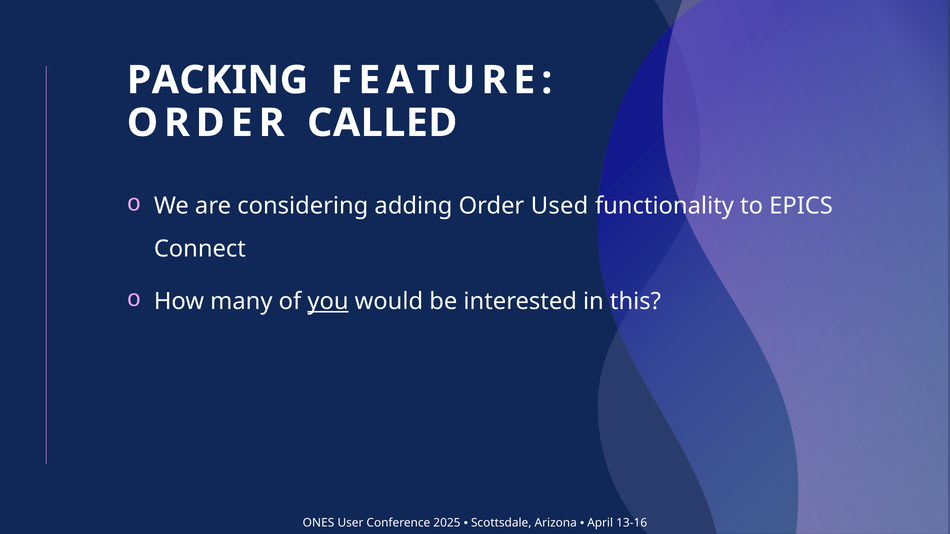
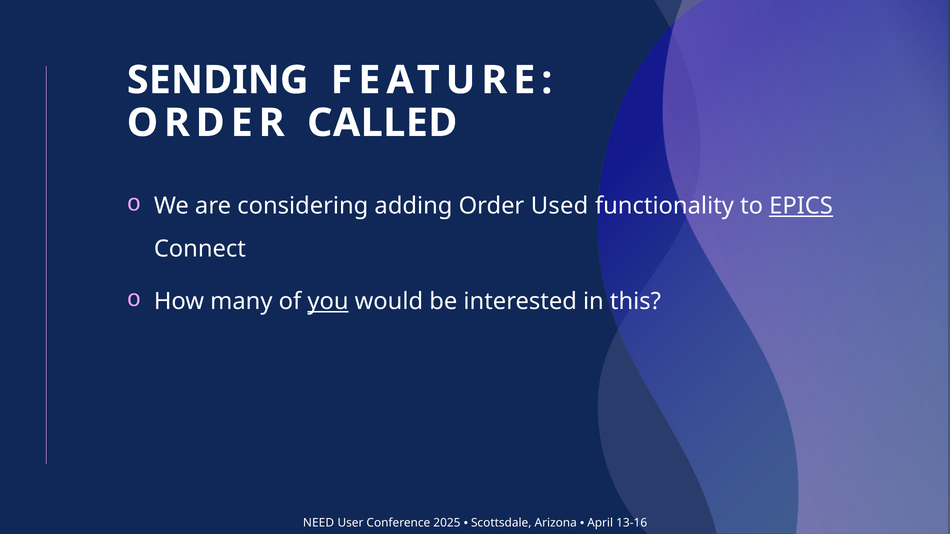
PACKING: PACKING -> SENDING
EPICS underline: none -> present
ONES: ONES -> NEED
